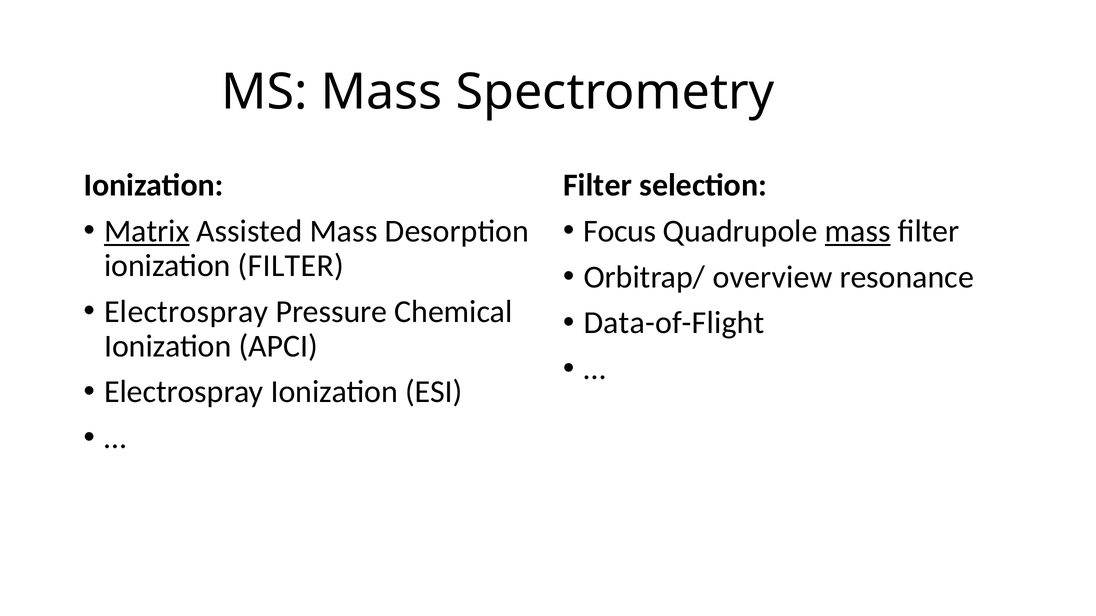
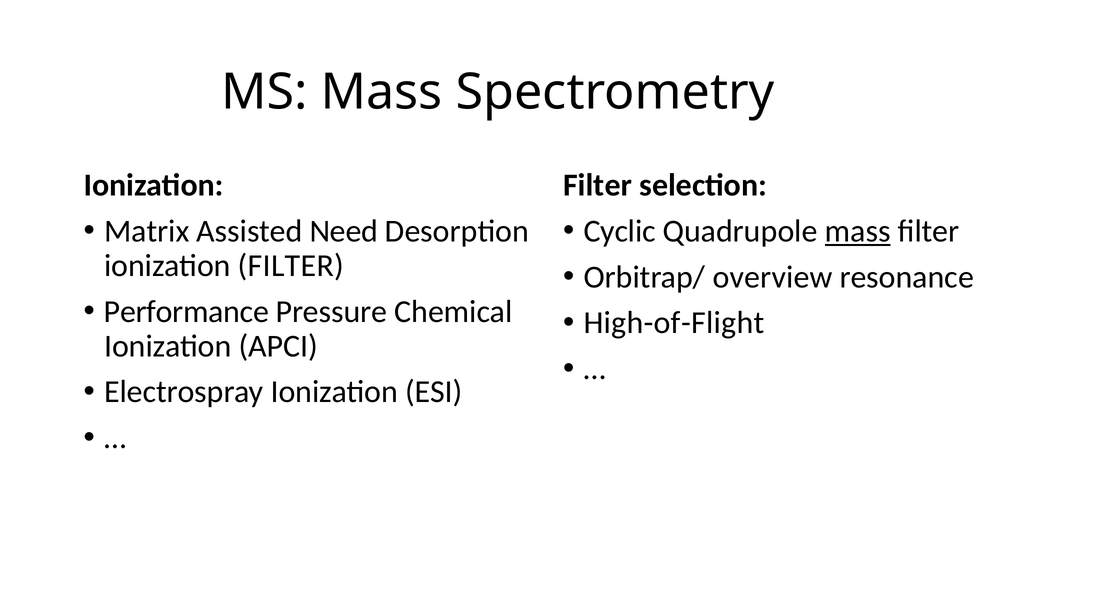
Matrix underline: present -> none
Assisted Mass: Mass -> Need
Focus: Focus -> Cyclic
Electrospray at (186, 312): Electrospray -> Performance
Data-of-Flight: Data-of-Flight -> High-of-Flight
